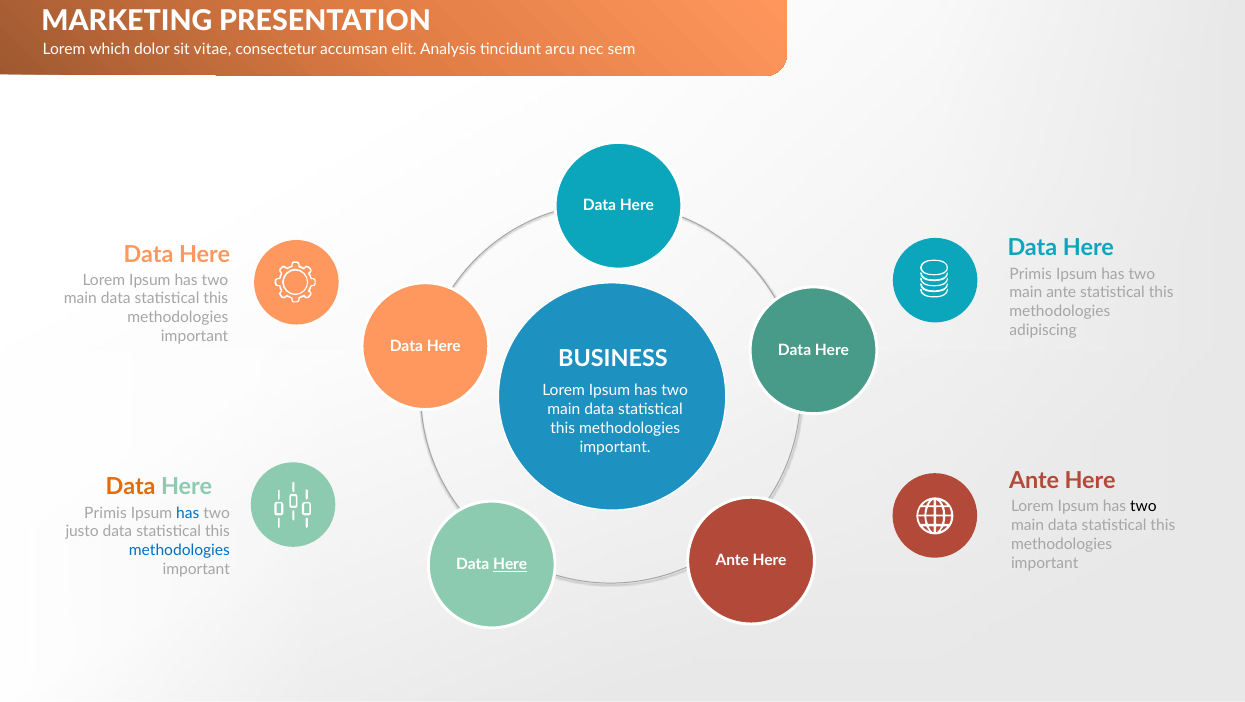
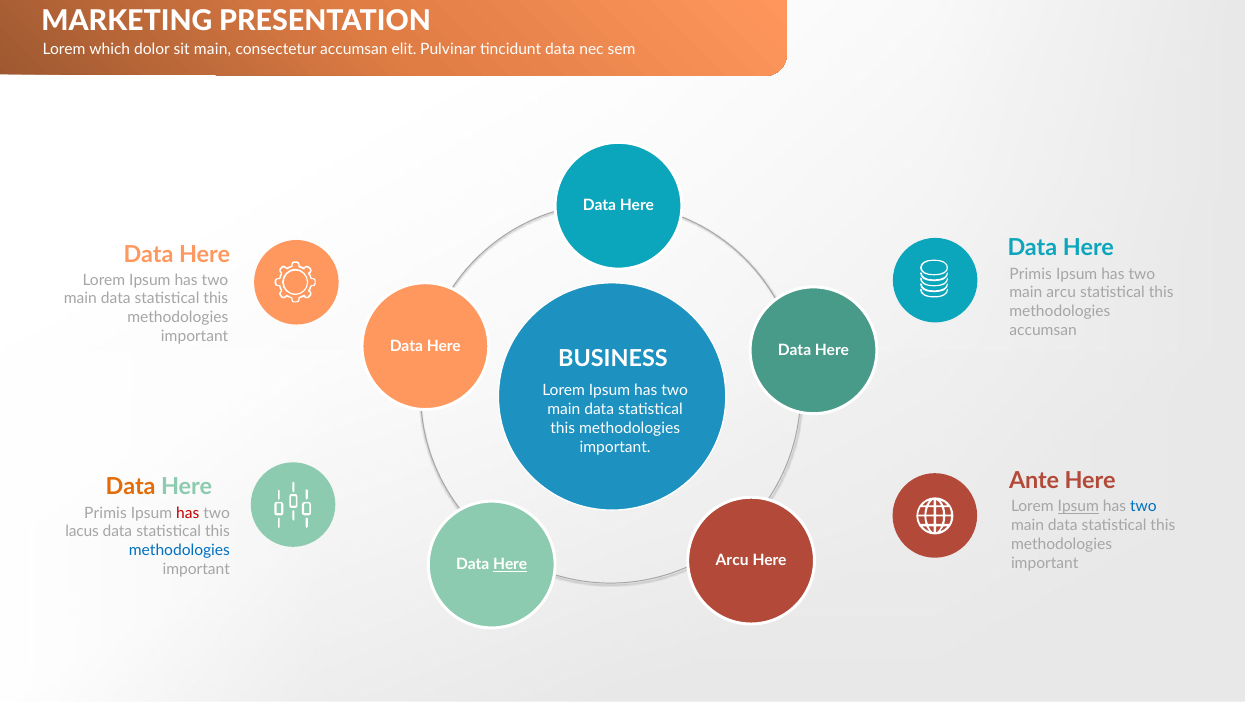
sit vitae: vitae -> main
Analysis: Analysis -> Pulvinar
tincidunt arcu: arcu -> data
main ante: ante -> arcu
adipiscing at (1043, 330): adipiscing -> accumsan
Ipsum at (1078, 507) underline: none -> present
two at (1143, 507) colour: black -> blue
has at (188, 513) colour: blue -> red
justo: justo -> lacus
Ante at (732, 561): Ante -> Arcu
